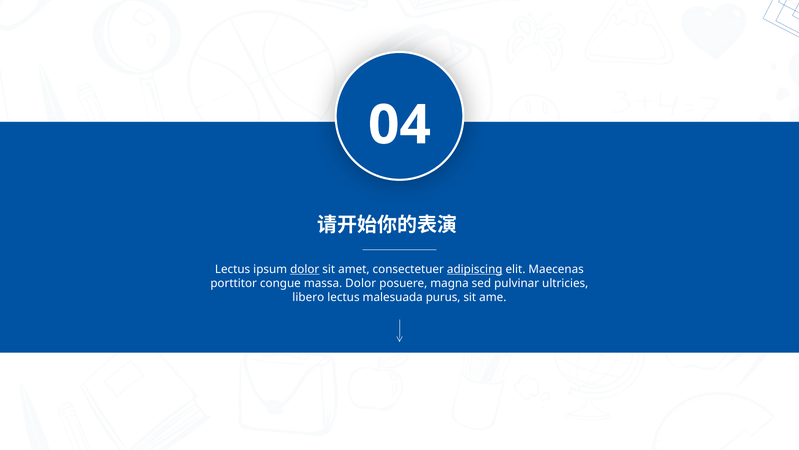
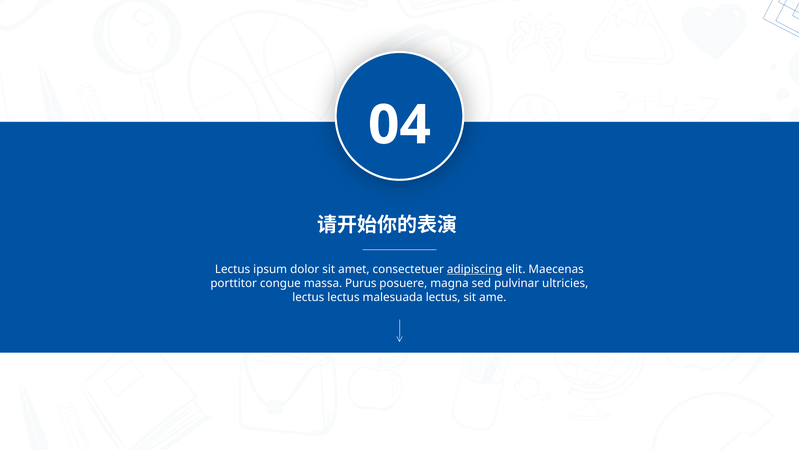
dolor at (305, 269) underline: present -> none
massa Dolor: Dolor -> Purus
libero at (308, 297): libero -> lectus
malesuada purus: purus -> lectus
